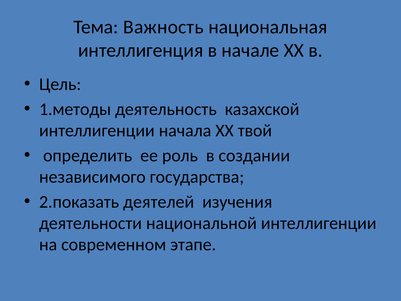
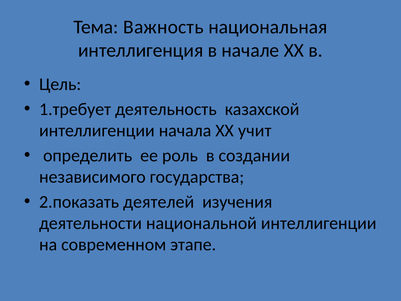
1.методы: 1.методы -> 1.требует
твой: твой -> учит
